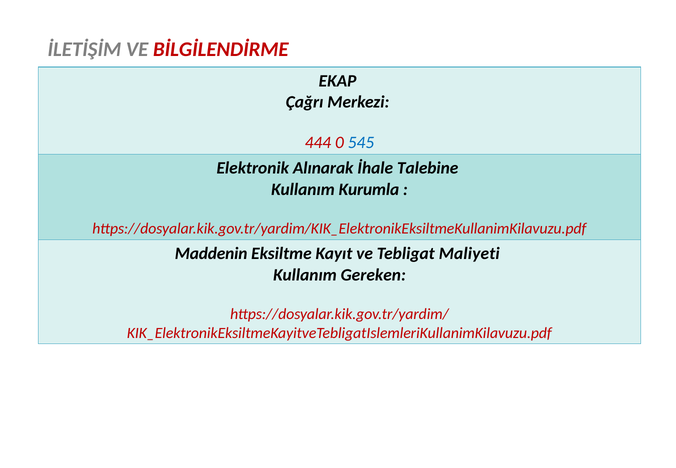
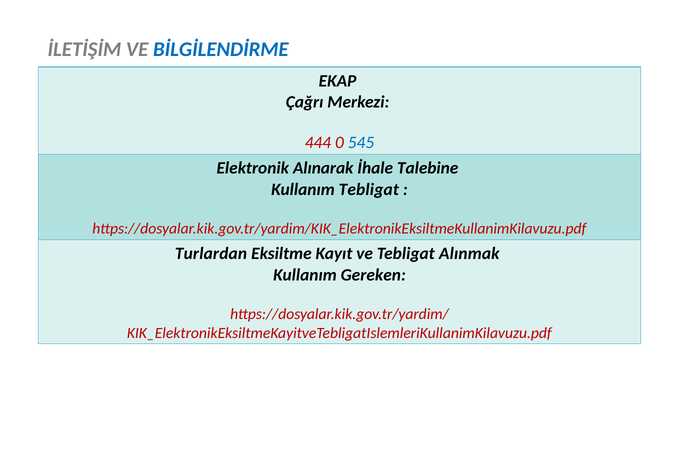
BİLGİLENDİRME colour: red -> blue
Kullanım Kurumla: Kurumla -> Tebligat
Maddenin: Maddenin -> Turlardan
Maliyeti: Maliyeti -> Alınmak
